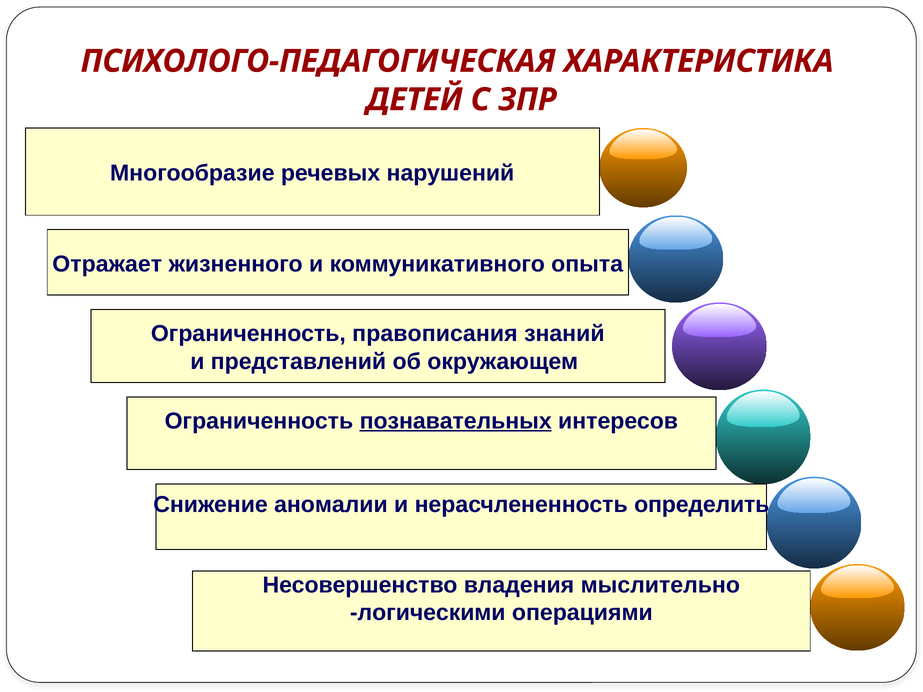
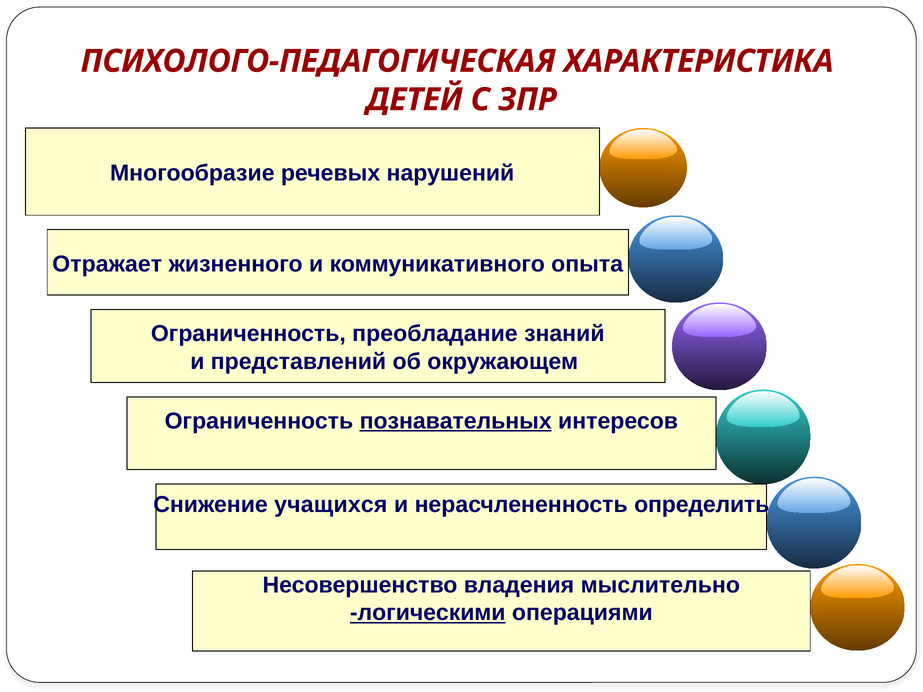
правописания: правописания -> преобладание
аномалии: аномалии -> учащихся
логическими underline: none -> present
